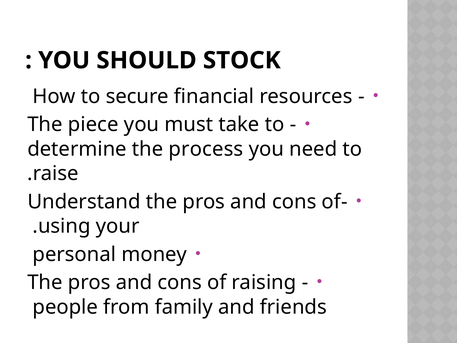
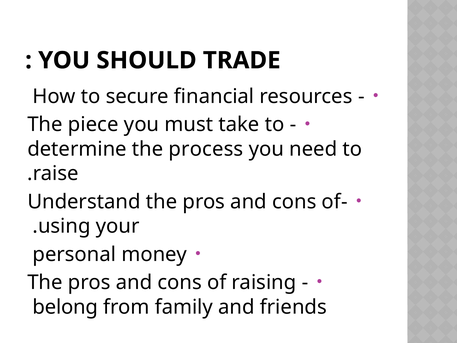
STOCK: STOCK -> TRADE
people: people -> belong
